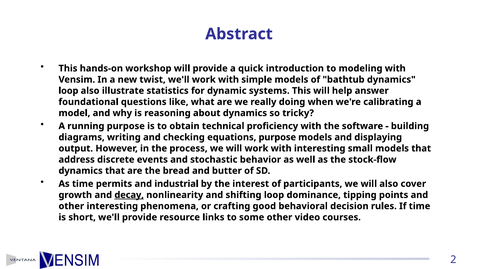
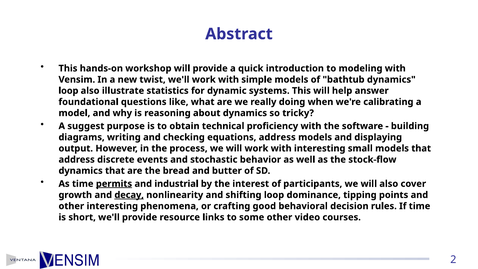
running: running -> suggest
equations purpose: purpose -> address
permits underline: none -> present
